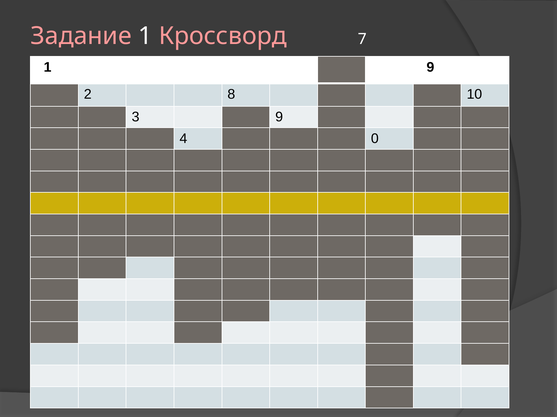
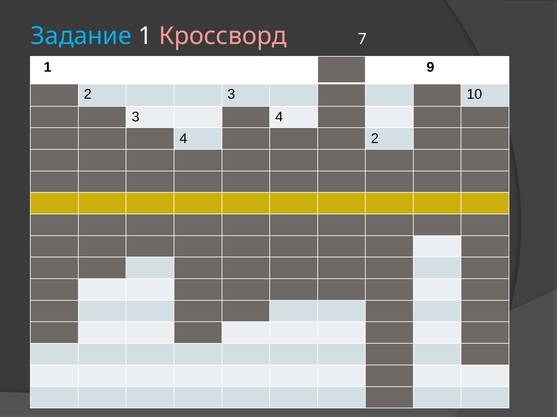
Задание colour: pink -> light blue
2 8: 8 -> 3
3 9: 9 -> 4
4 0: 0 -> 2
